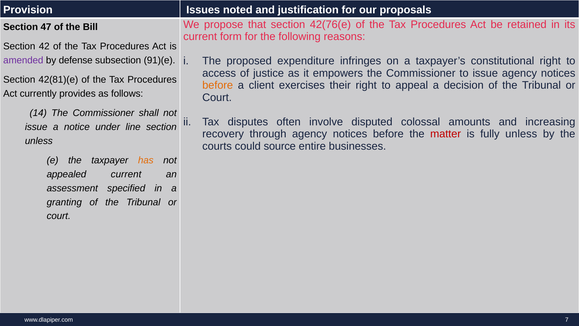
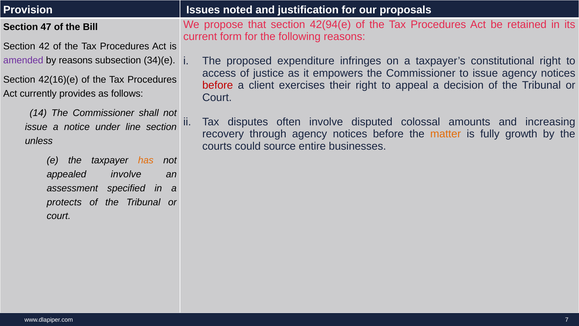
42(76(e: 42(76(e -> 42(94(e
by defense: defense -> reasons
91)(e: 91)(e -> 34)(e
42(81)(e: 42(81)(e -> 42(16)(e
before at (218, 85) colour: orange -> red
matter colour: red -> orange
fully unless: unless -> growth
appealed current: current -> involve
granting: granting -> protects
